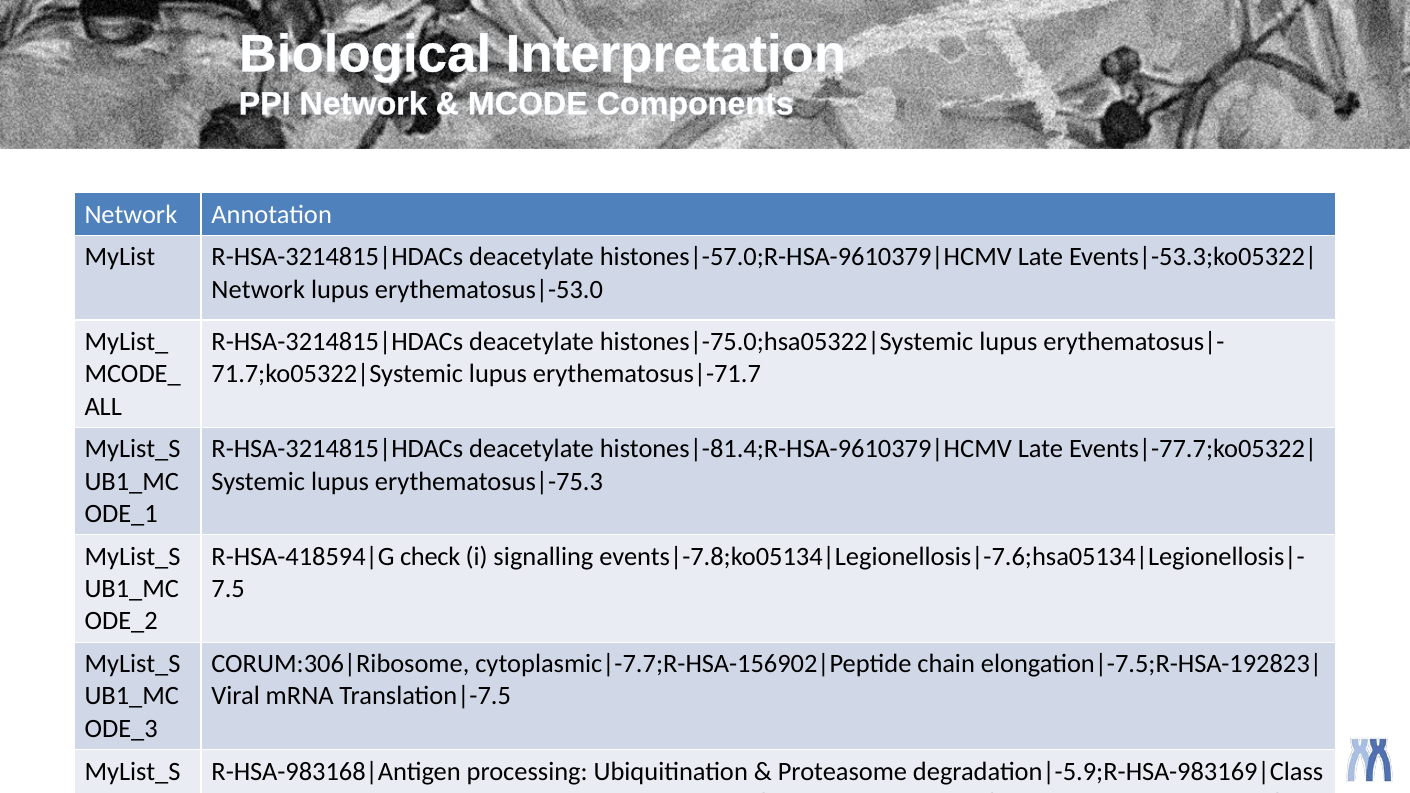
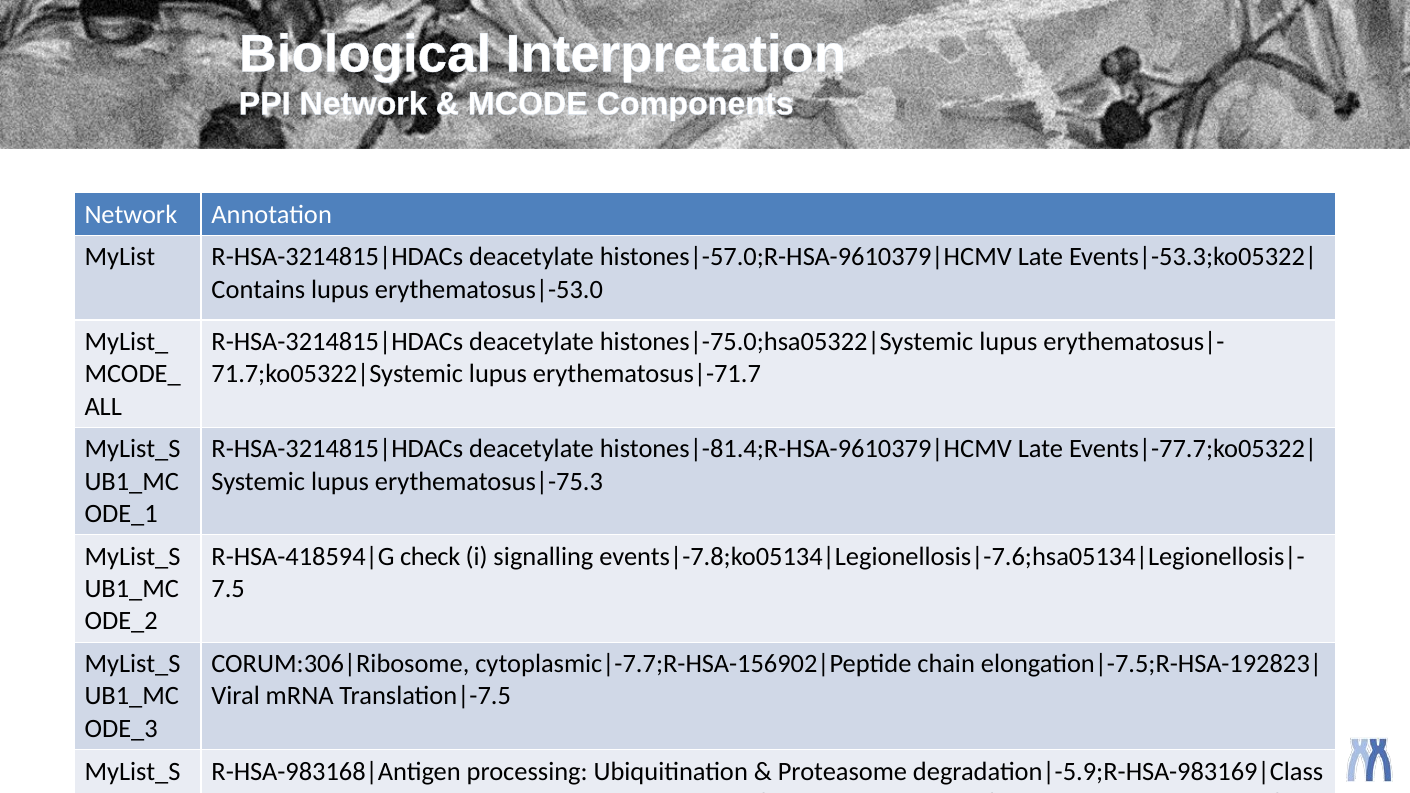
Network at (258, 289): Network -> Contains
